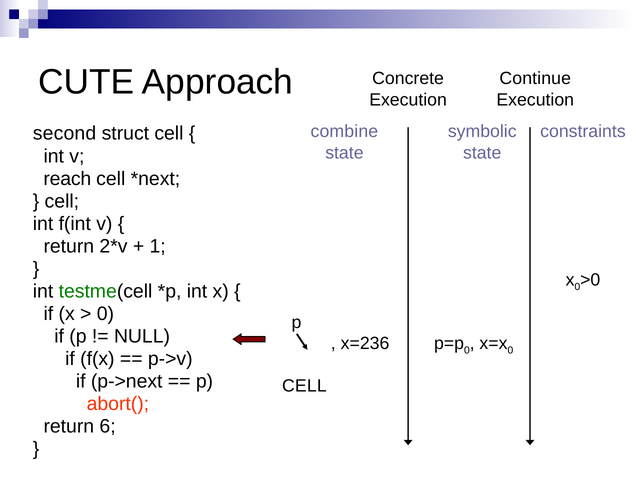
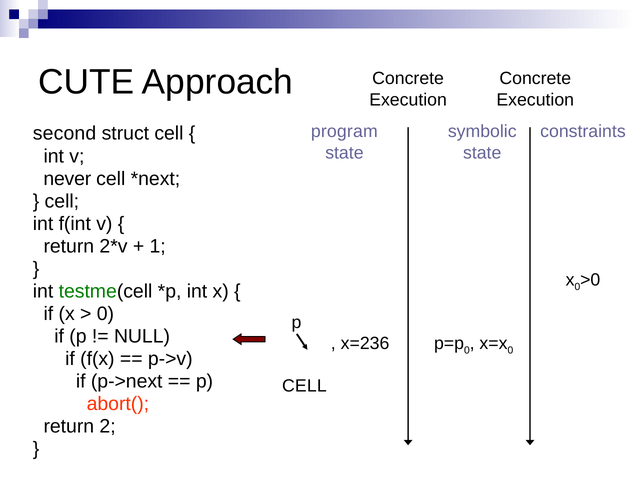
Continue at (535, 79): Continue -> Concrete
combine: combine -> program
reach: reach -> never
6: 6 -> 2
